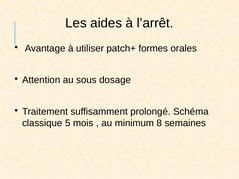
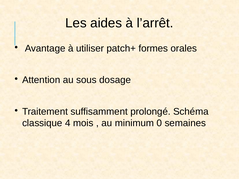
5: 5 -> 4
8: 8 -> 0
